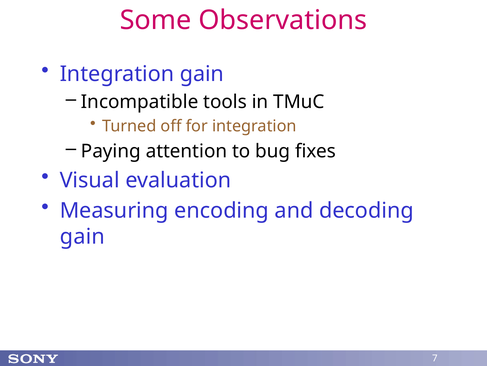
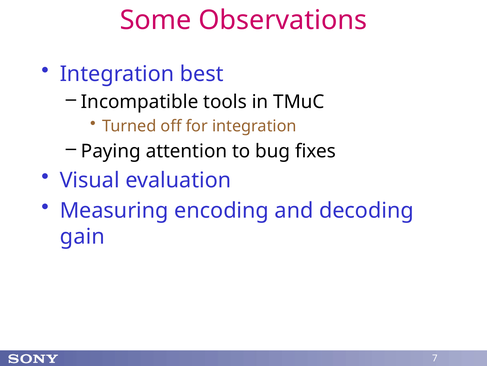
Integration gain: gain -> best
